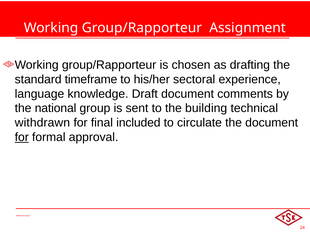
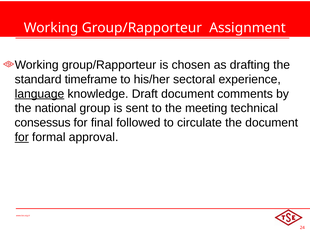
language underline: none -> present
building: building -> meeting
withdrawn: withdrawn -> consessus
included: included -> followed
